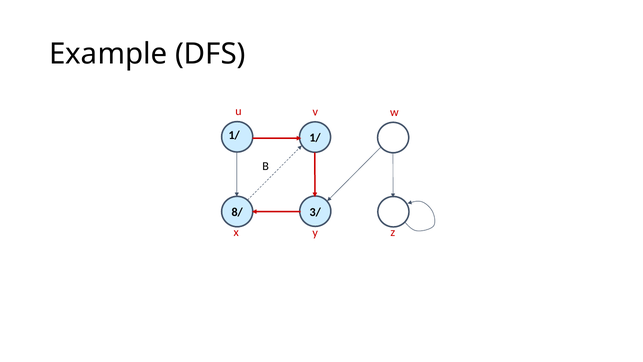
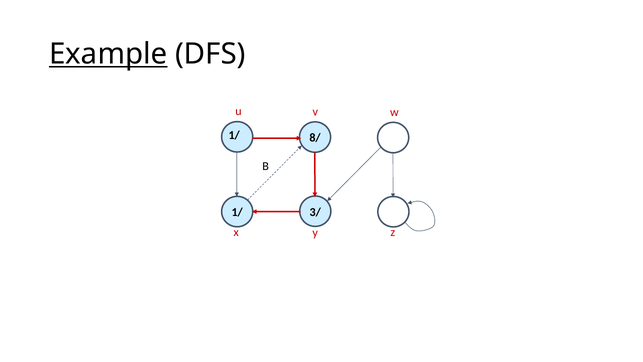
Example underline: none -> present
1/ at (315, 138): 1/ -> 8/
8/ at (237, 212): 8/ -> 1/
